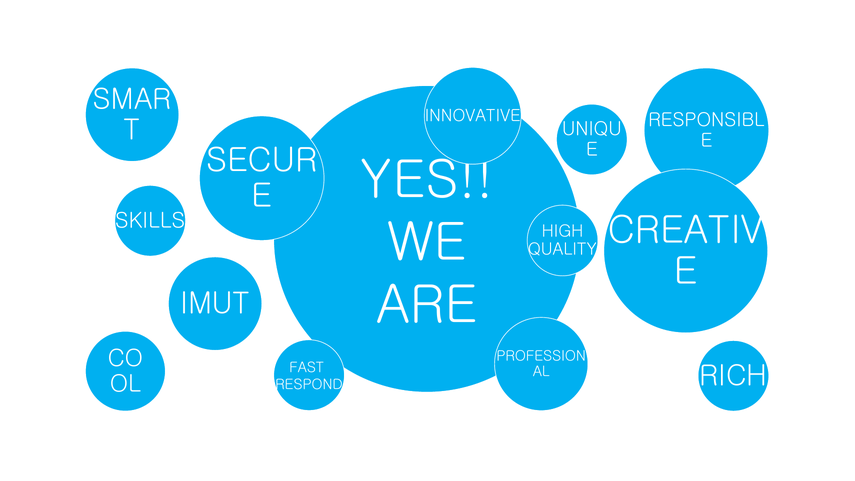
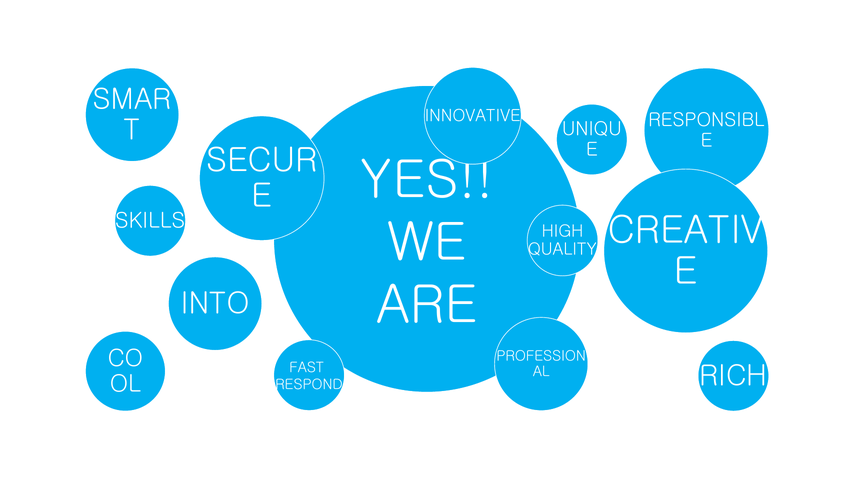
IMUT: IMUT -> INTO
